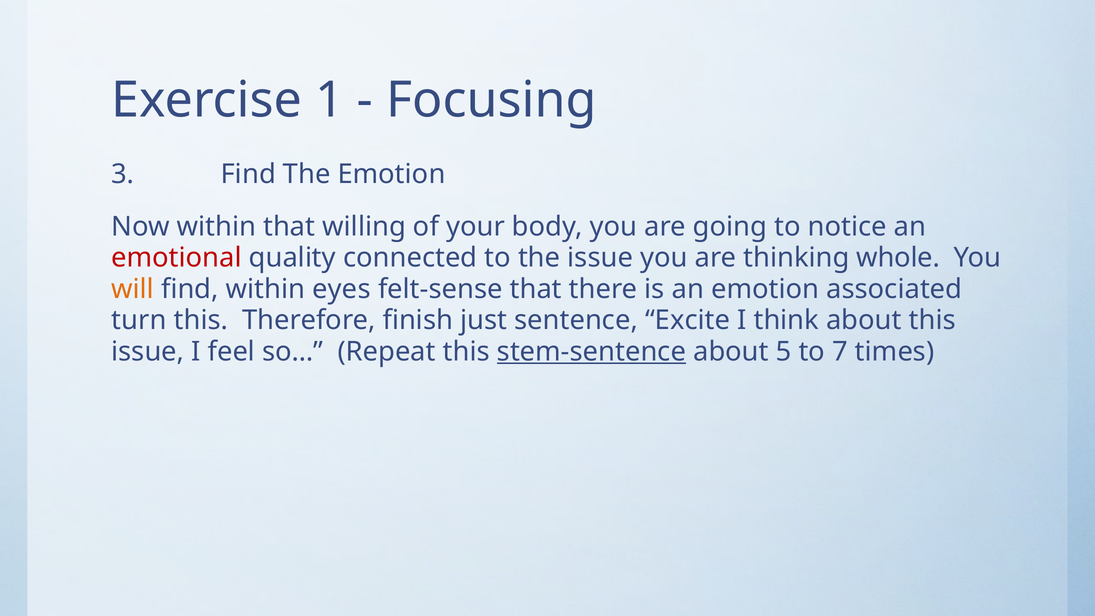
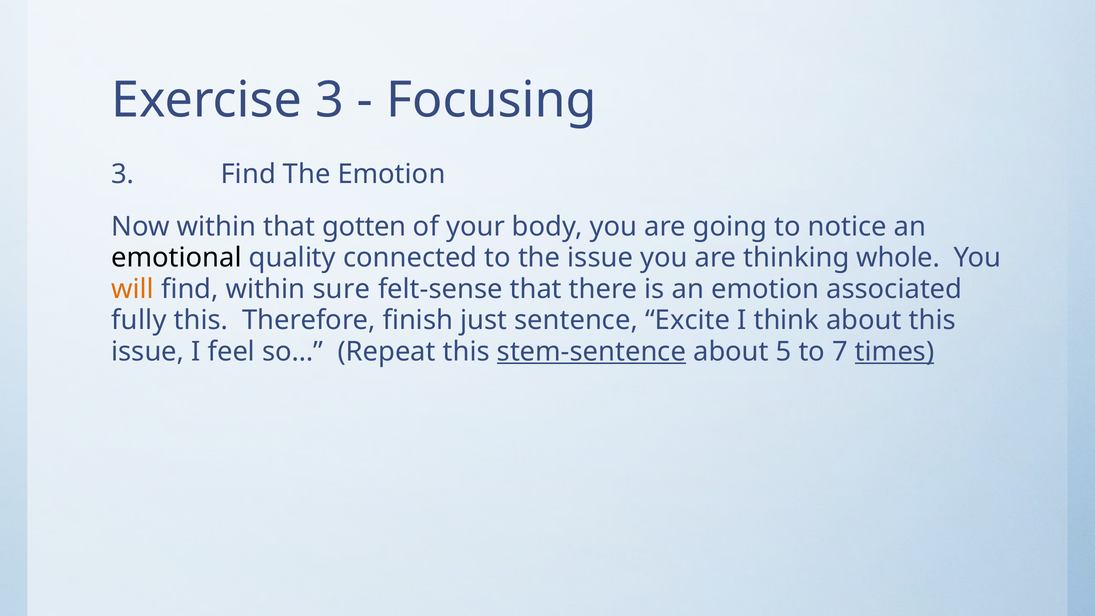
Exercise 1: 1 -> 3
willing: willing -> gotten
emotional colour: red -> black
eyes: eyes -> sure
turn: turn -> fully
times underline: none -> present
